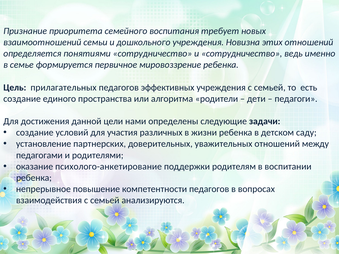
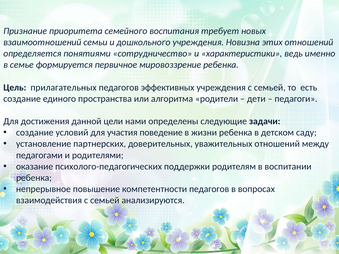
и сотрудничество: сотрудничество -> характеристики
различных: различных -> поведение
психолого-анкетирование: психолого-анкетирование -> психолого-педагогических
